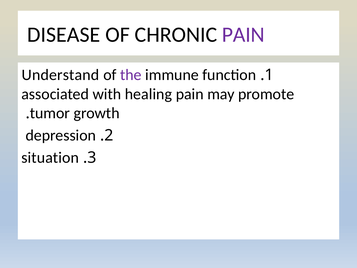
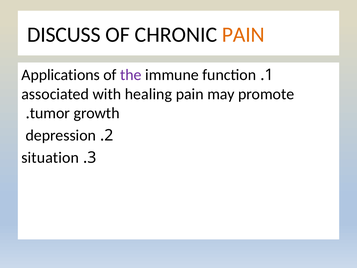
DISEASE: DISEASE -> DISCUSS
PAIN at (243, 35) colour: purple -> orange
Understand: Understand -> Applications
